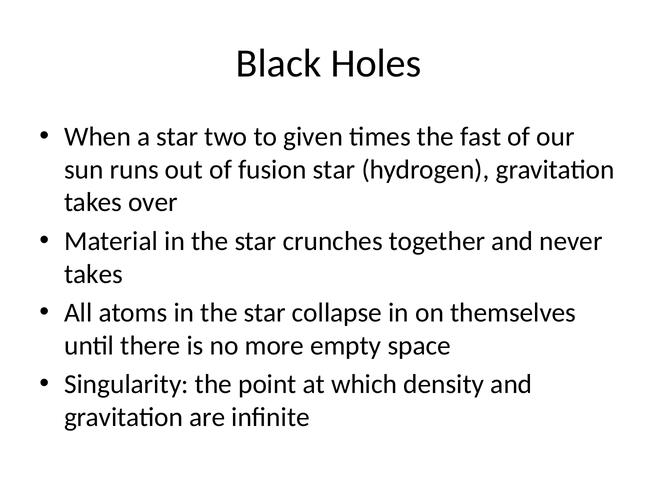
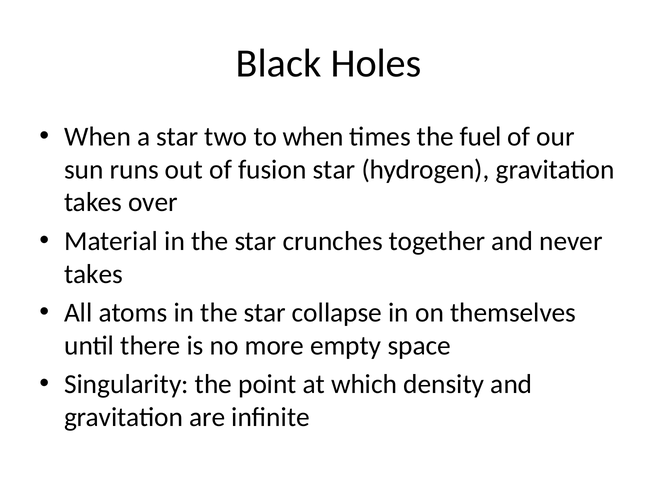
to given: given -> when
fast: fast -> fuel
